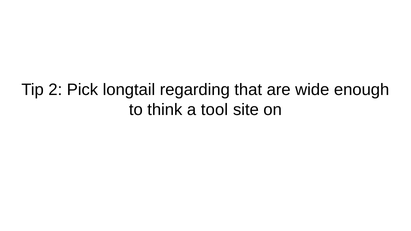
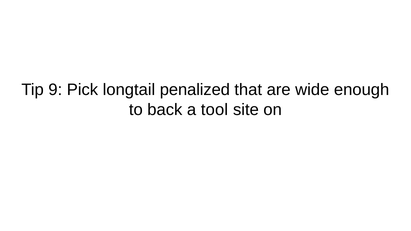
2: 2 -> 9
regarding: regarding -> penalized
think: think -> back
